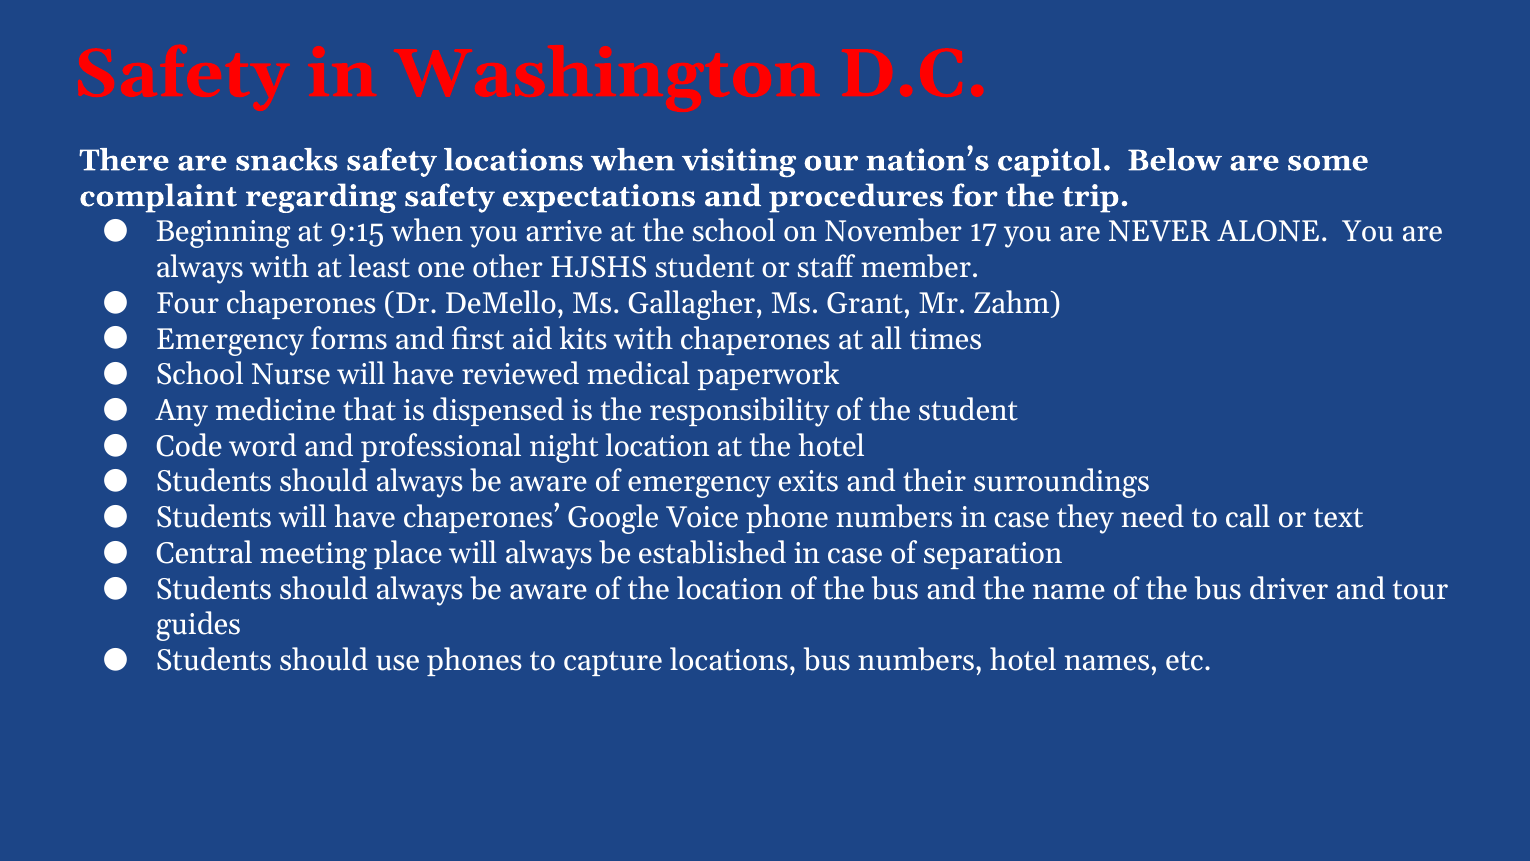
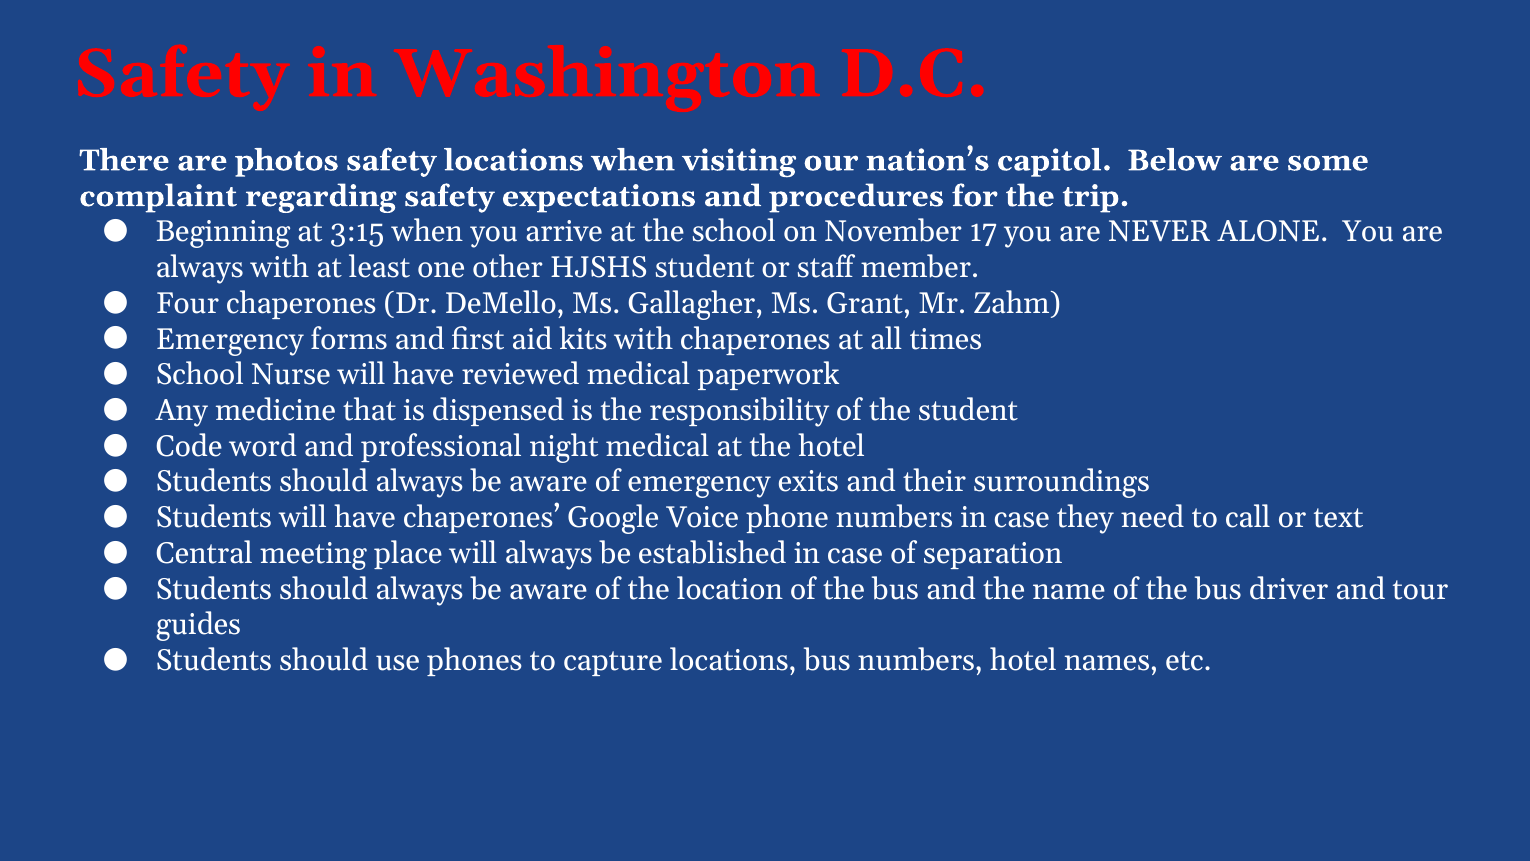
snacks: snacks -> photos
9:15: 9:15 -> 3:15
night location: location -> medical
